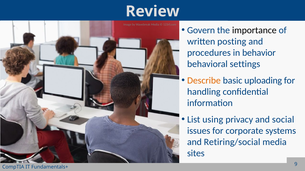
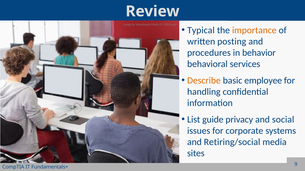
Govern: Govern -> Typical
importance colour: black -> orange
settings: settings -> services
uploading: uploading -> employee
using: using -> guide
